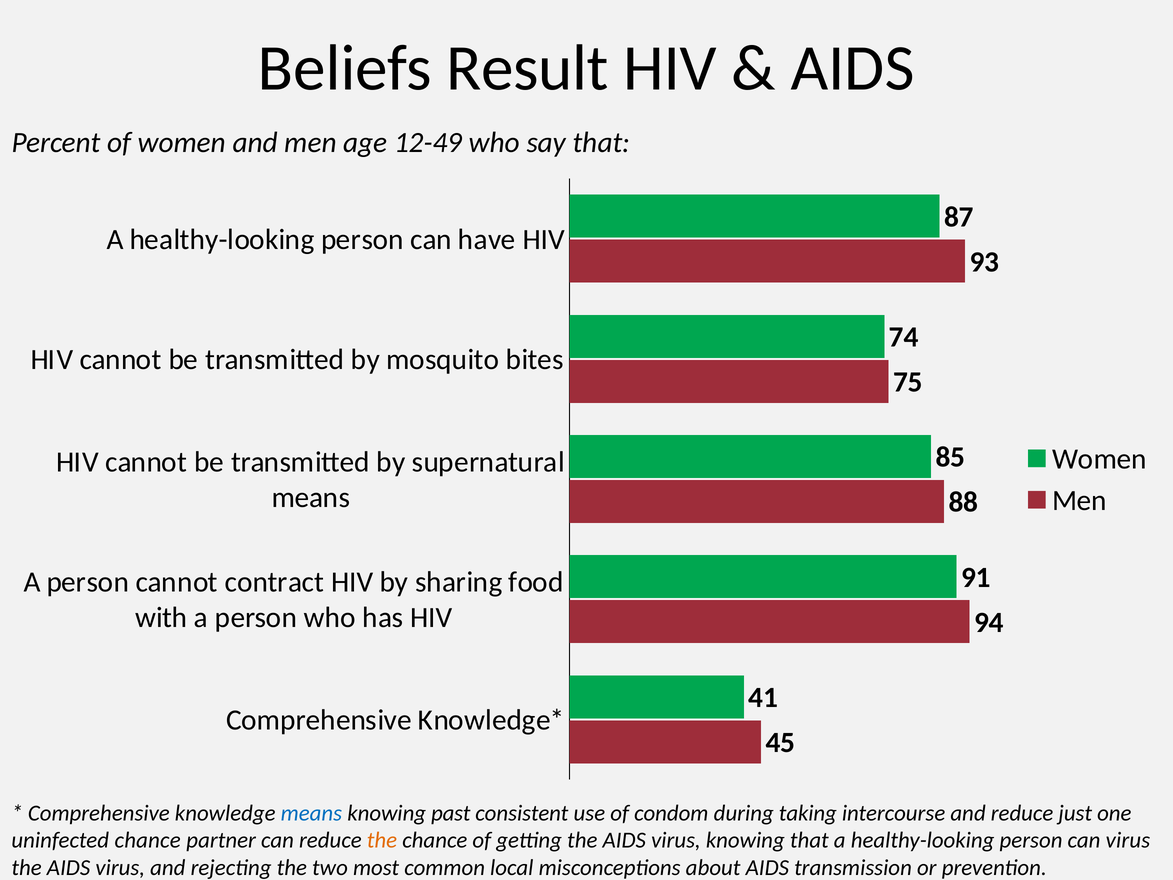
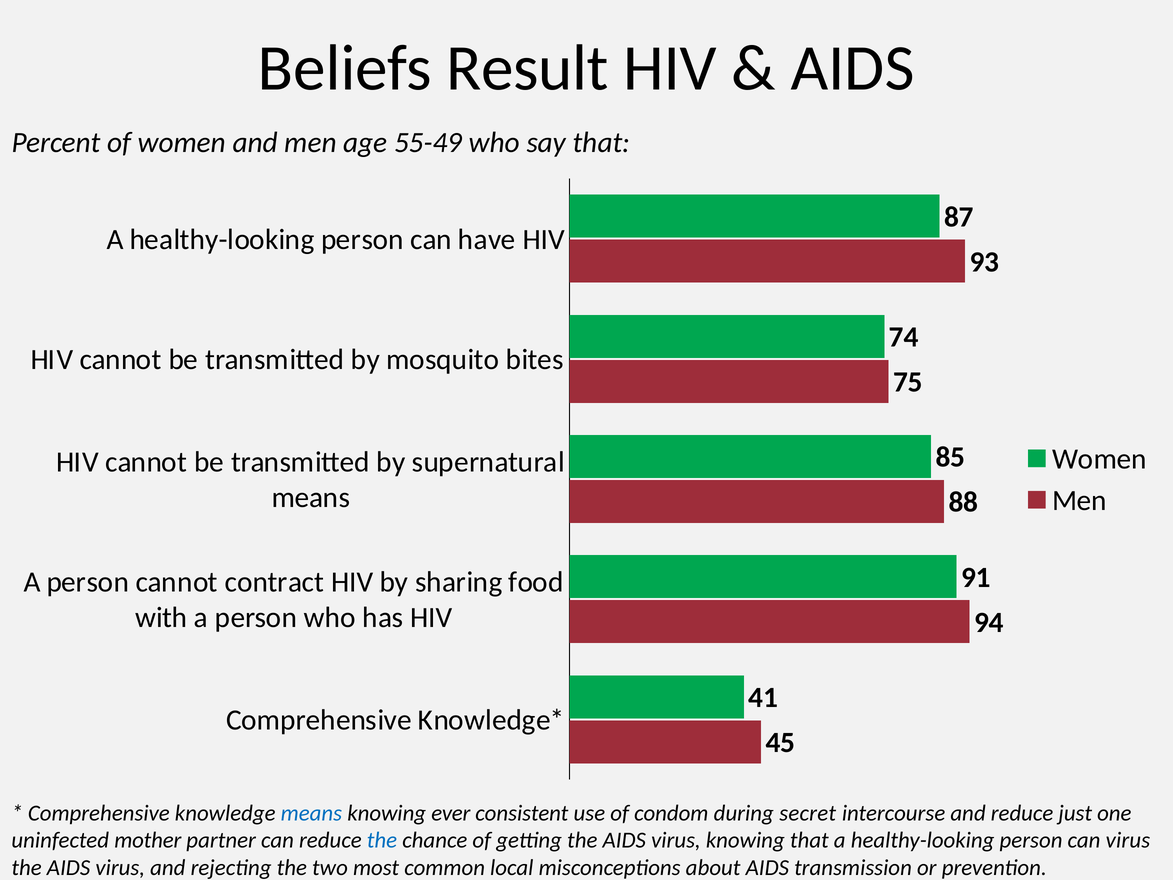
12-49: 12-49 -> 55-49
past: past -> ever
taking: taking -> secret
uninfected chance: chance -> mother
the at (382, 840) colour: orange -> blue
